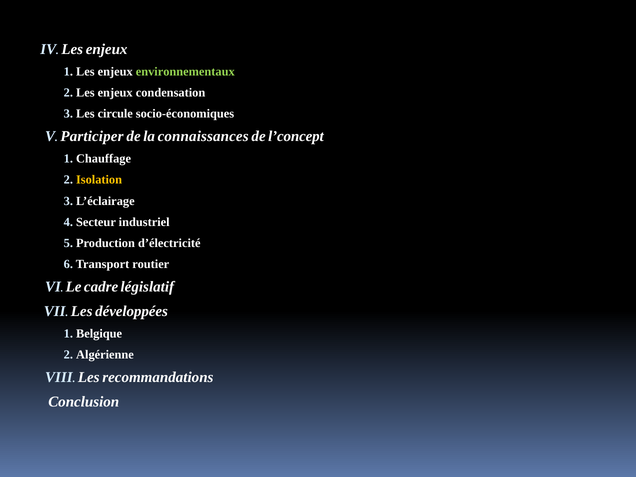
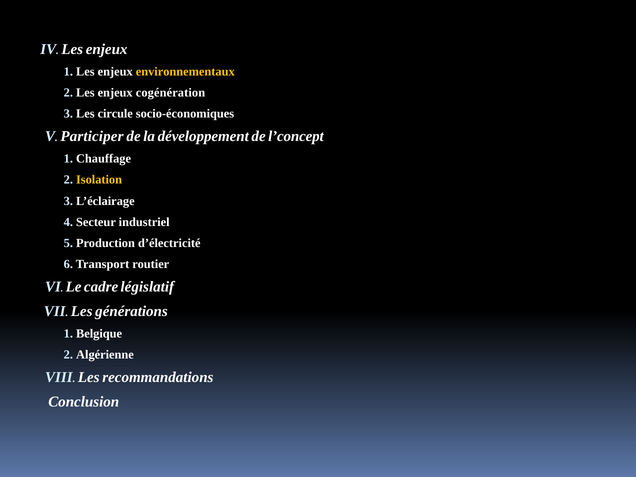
environnementaux colour: light green -> yellow
condensation: condensation -> cogénération
connaissances: connaissances -> développement
développées: développées -> générations
